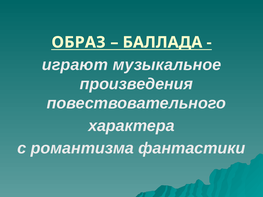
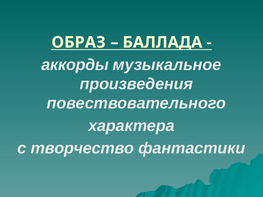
играют: играют -> аккорды
романтизма: романтизма -> творчество
